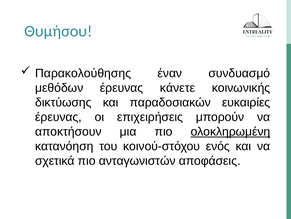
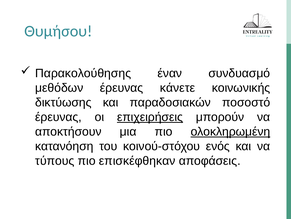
ευκαιρίες: ευκαιρίες -> ποσοστό
επιχειρήσεις underline: none -> present
σχετικά: σχετικά -> τύπους
ανταγωνιστών: ανταγωνιστών -> επισκέφθηκαν
